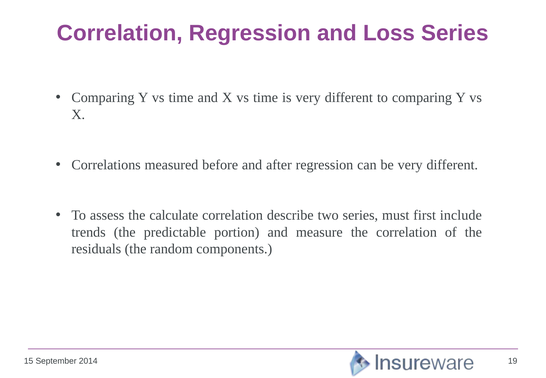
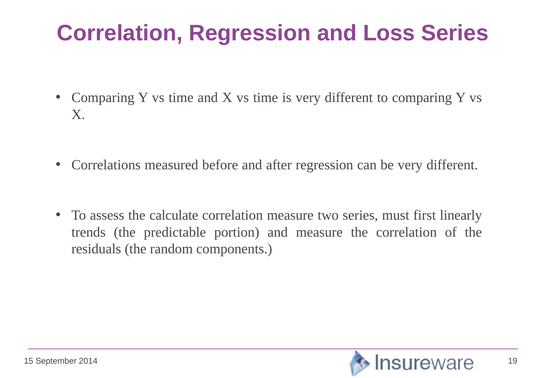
correlation describe: describe -> measure
include: include -> linearly
